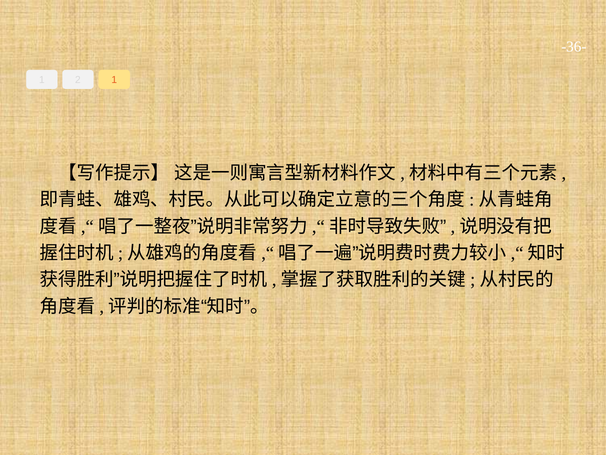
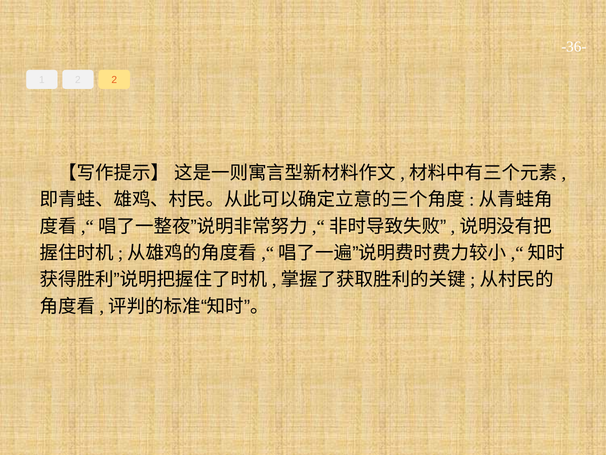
2 1: 1 -> 2
